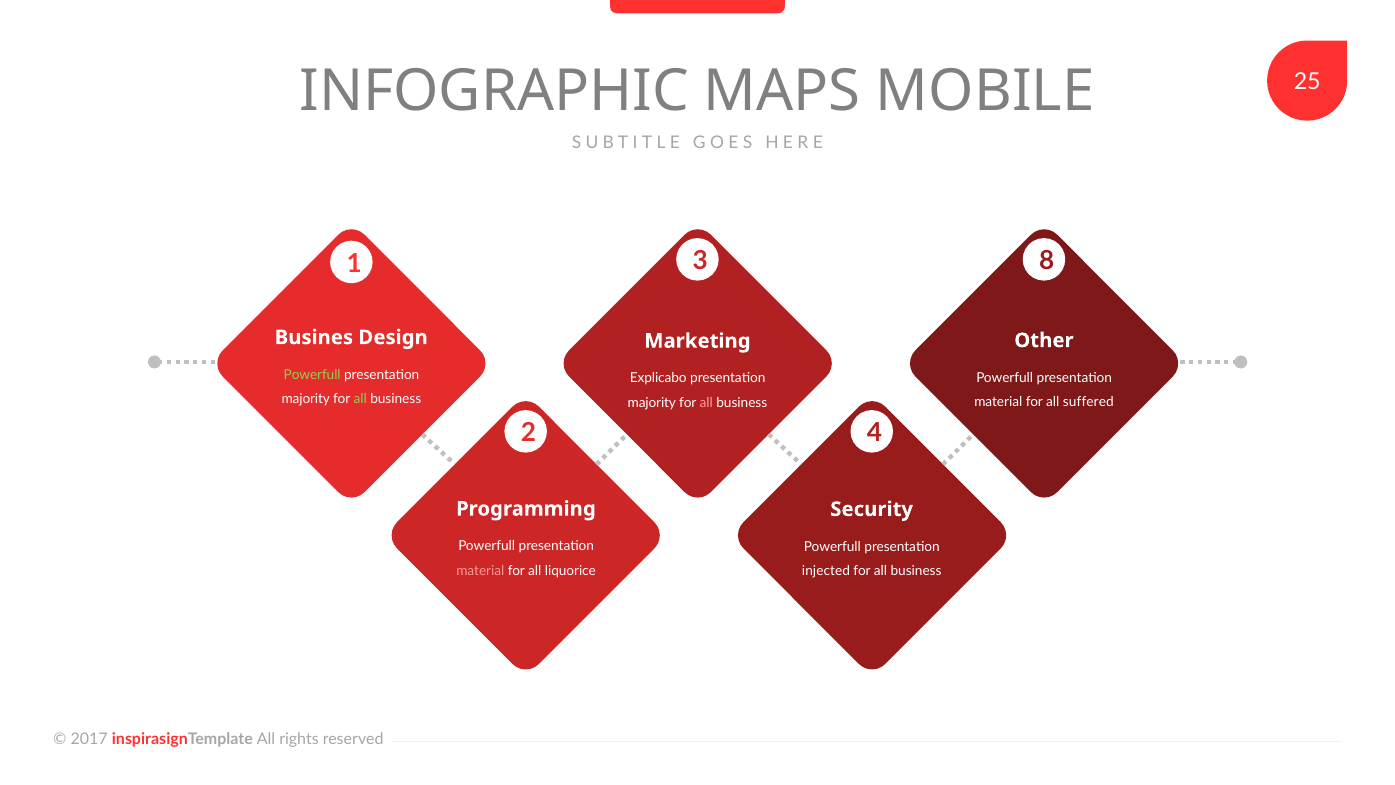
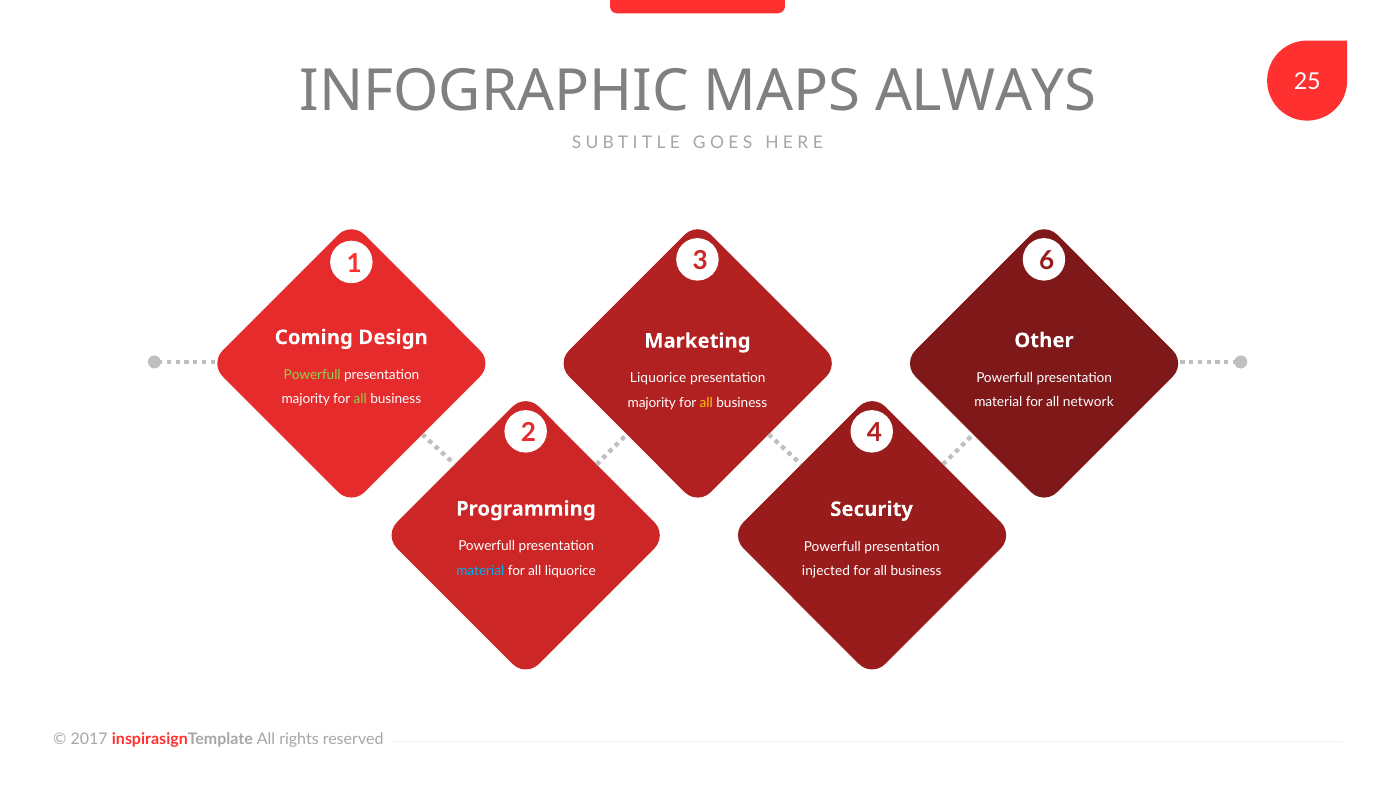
MOBILE: MOBILE -> ALWAYS
8: 8 -> 6
Busines: Busines -> Coming
Explicabo at (658, 378): Explicabo -> Liquorice
suffered: suffered -> network
all at (706, 403) colour: pink -> yellow
material at (480, 571) colour: pink -> light blue
